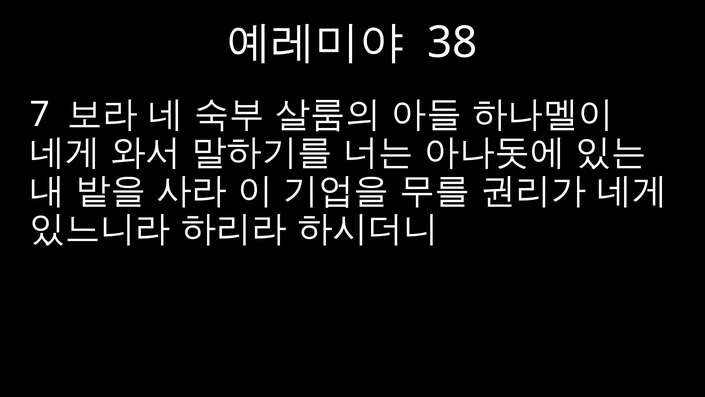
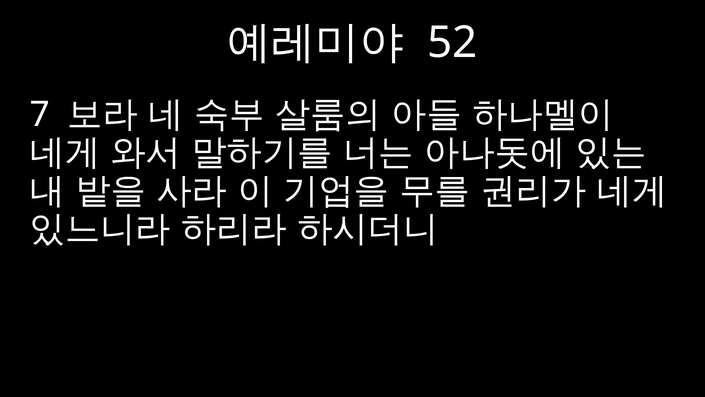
38: 38 -> 52
